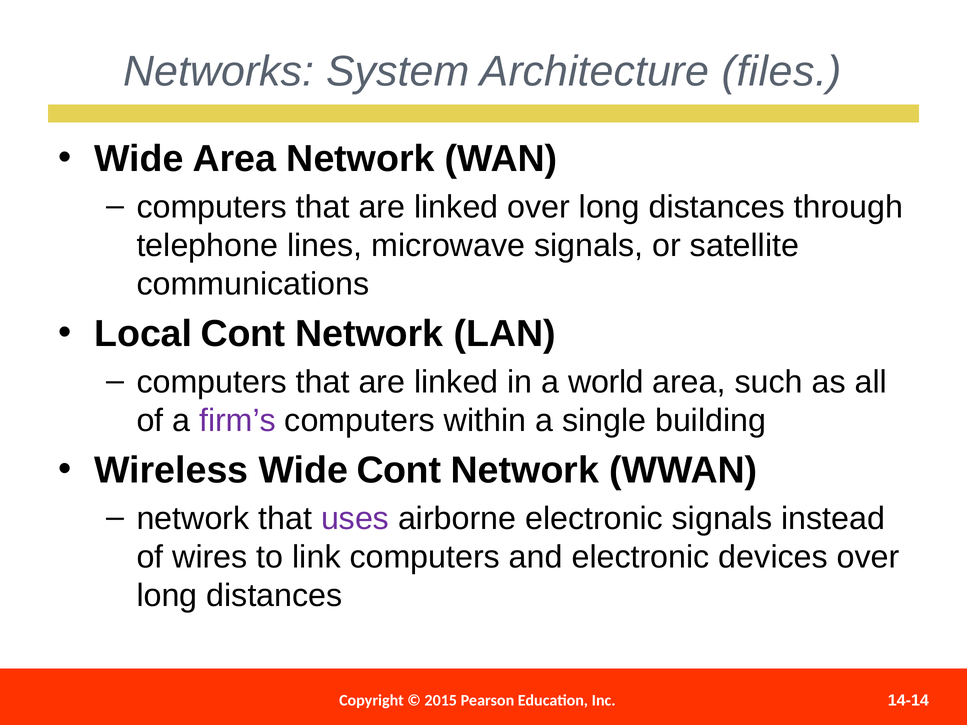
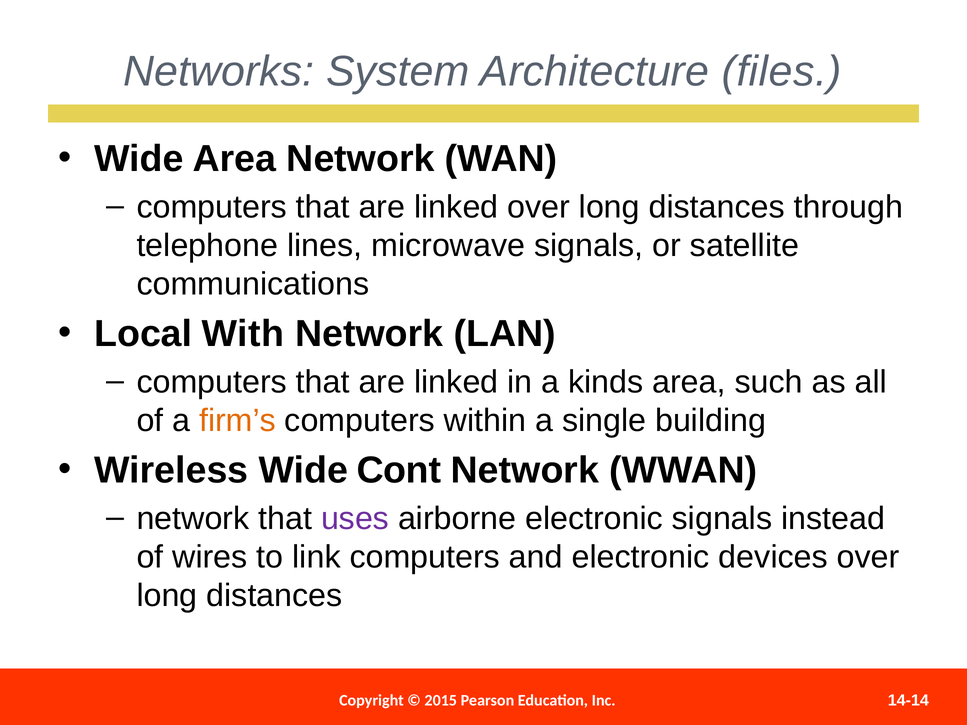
Local Cont: Cont -> With
world: world -> kinds
firm’s colour: purple -> orange
